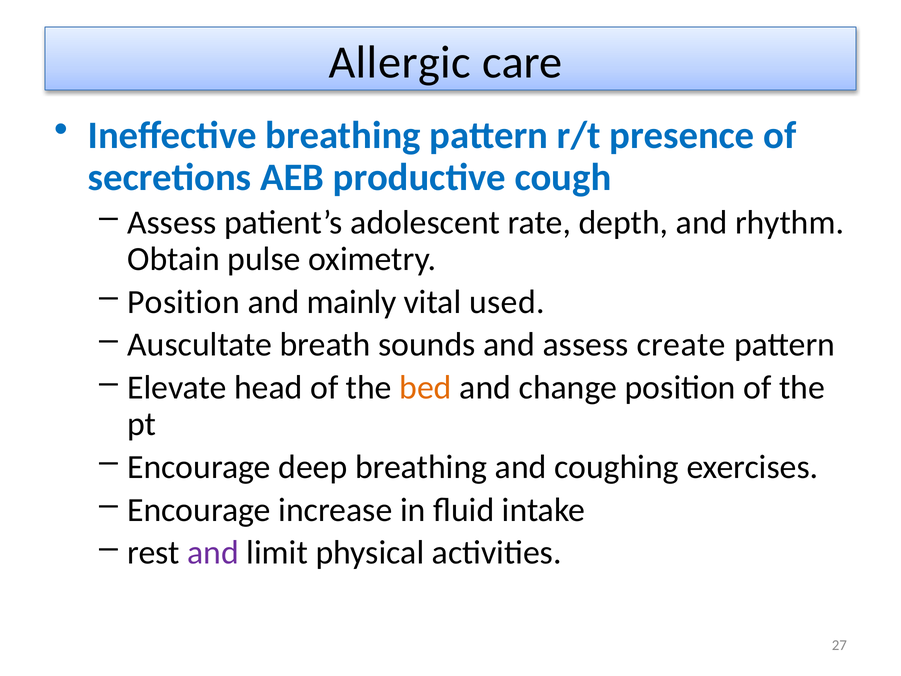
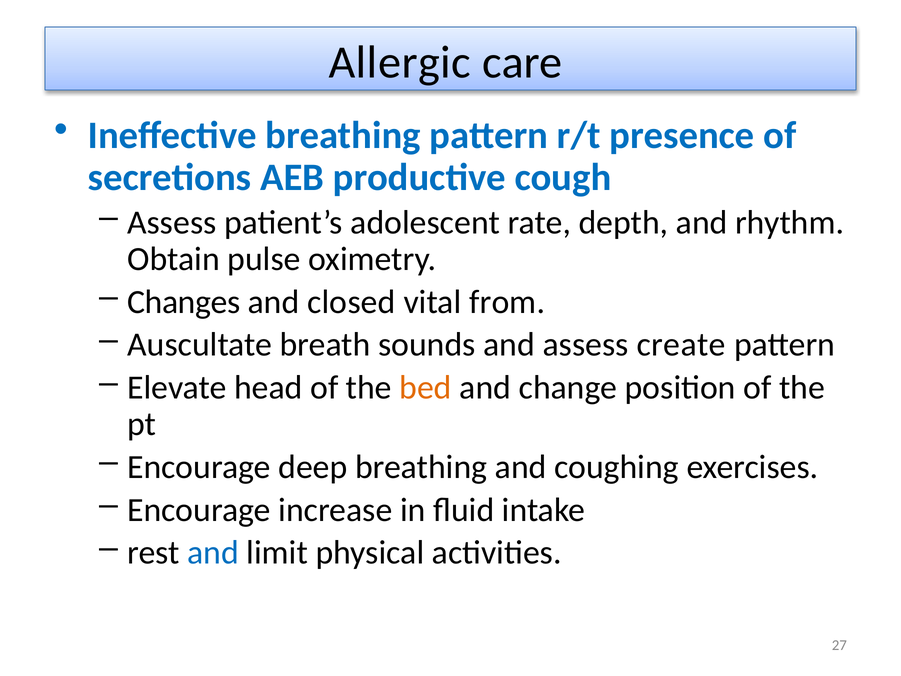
Position at (184, 302): Position -> Changes
mainly: mainly -> closed
used: used -> from
and at (213, 553) colour: purple -> blue
